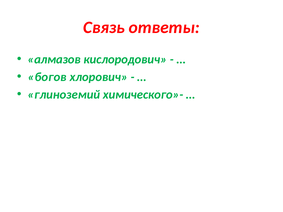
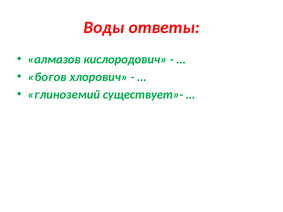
Связь: Связь -> Воды
химического»-: химического»- -> существует»-
